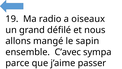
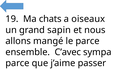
radio: radio -> chats
défilé: défilé -> sapin
le sapin: sapin -> parce
